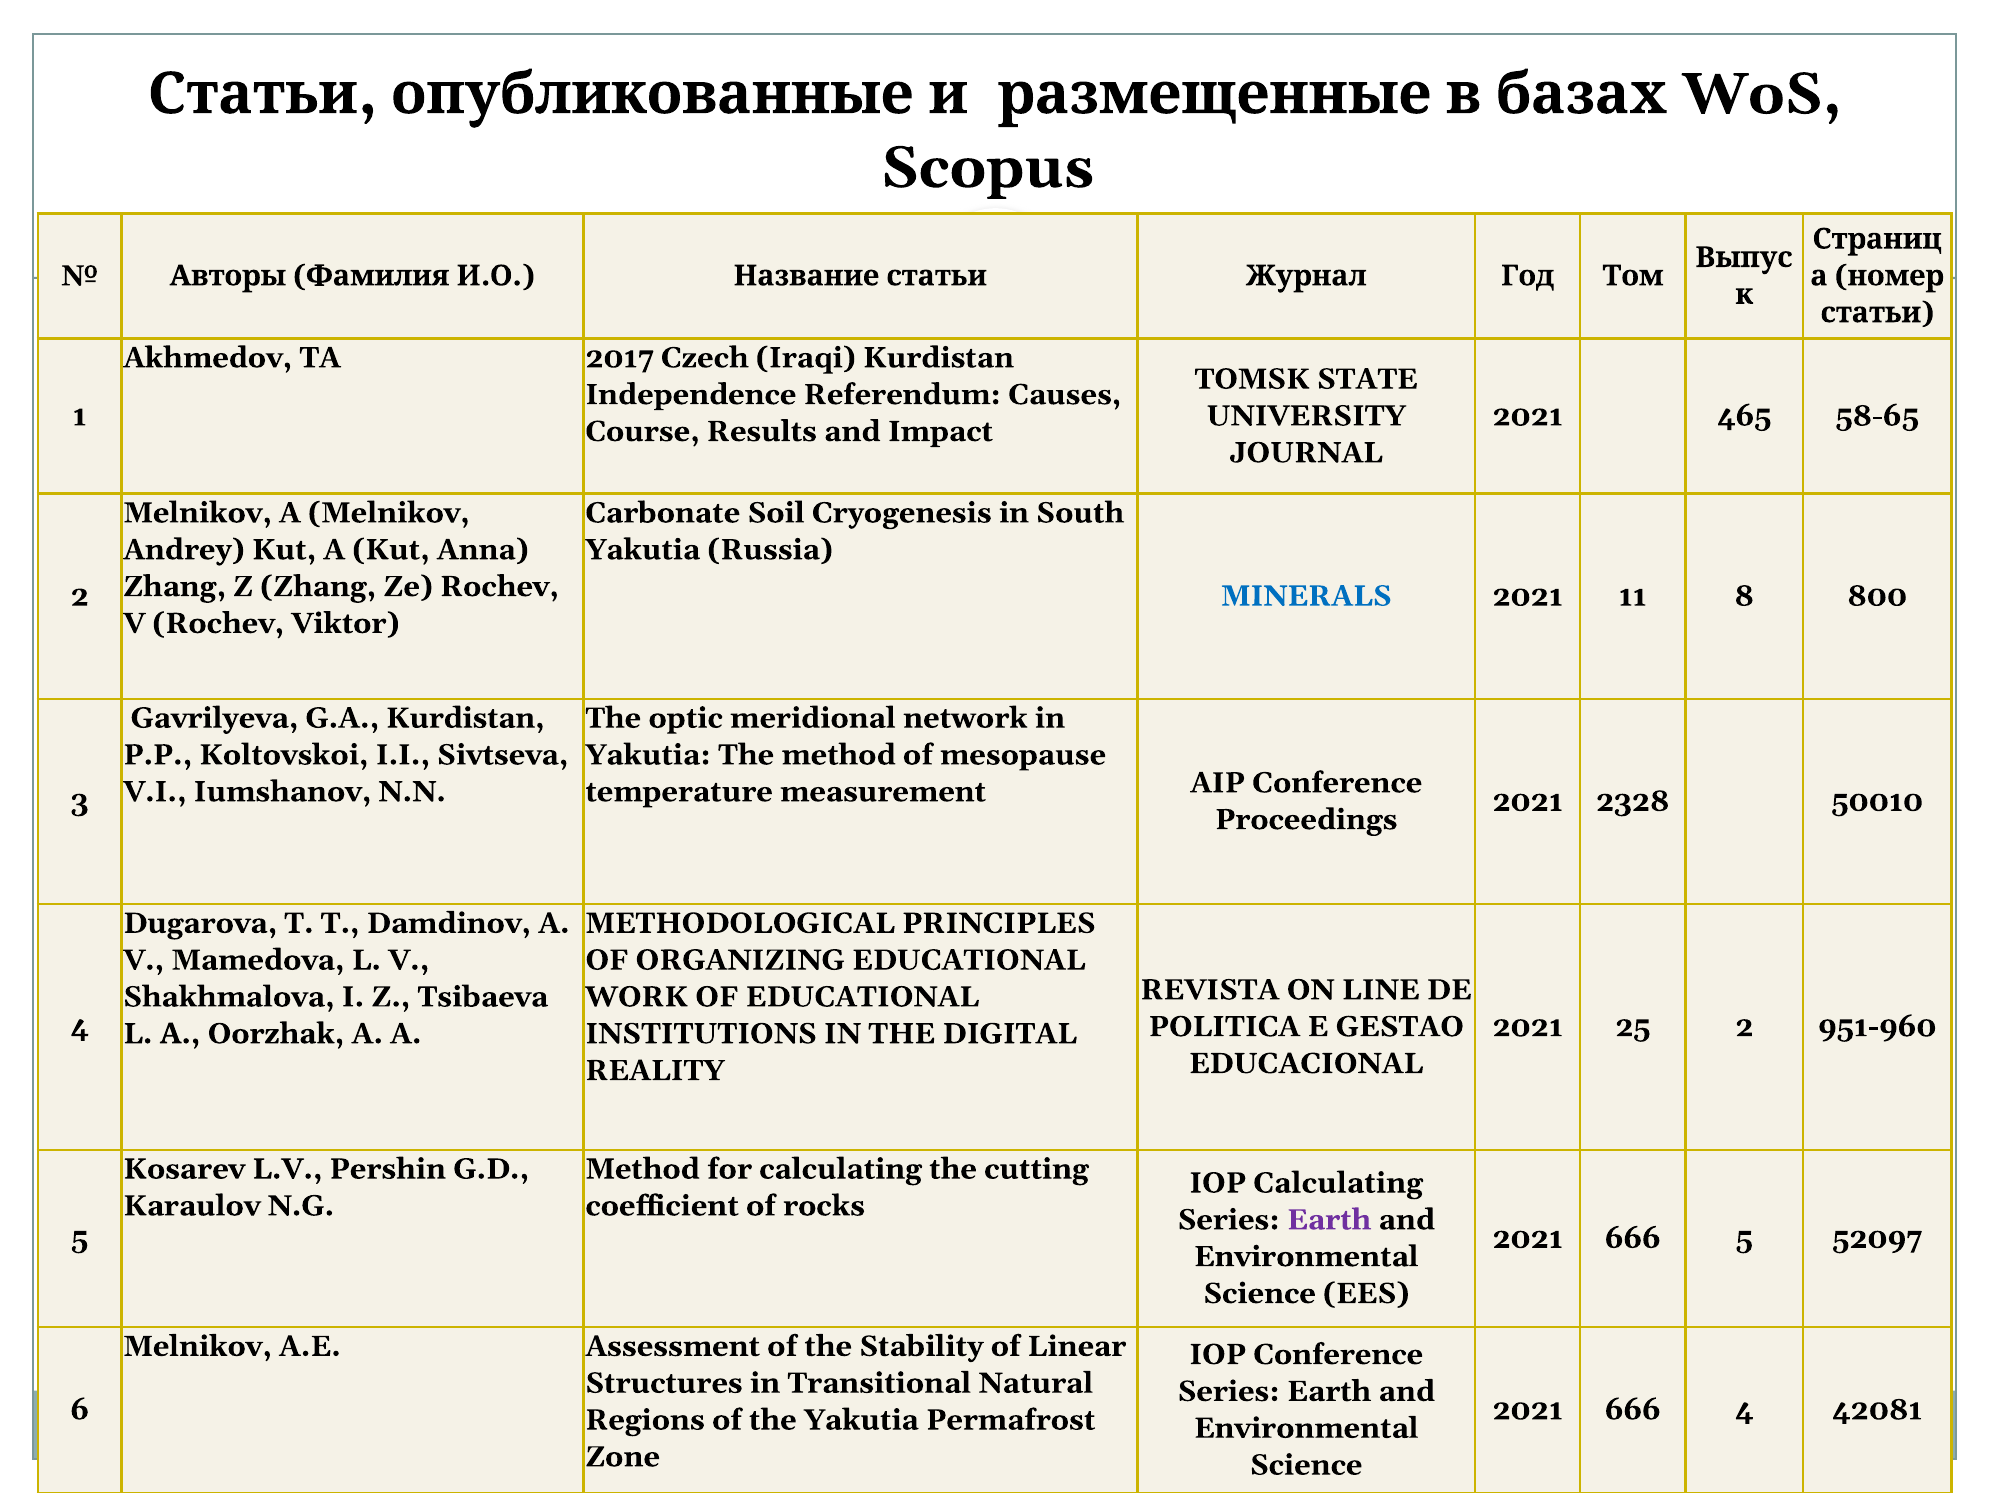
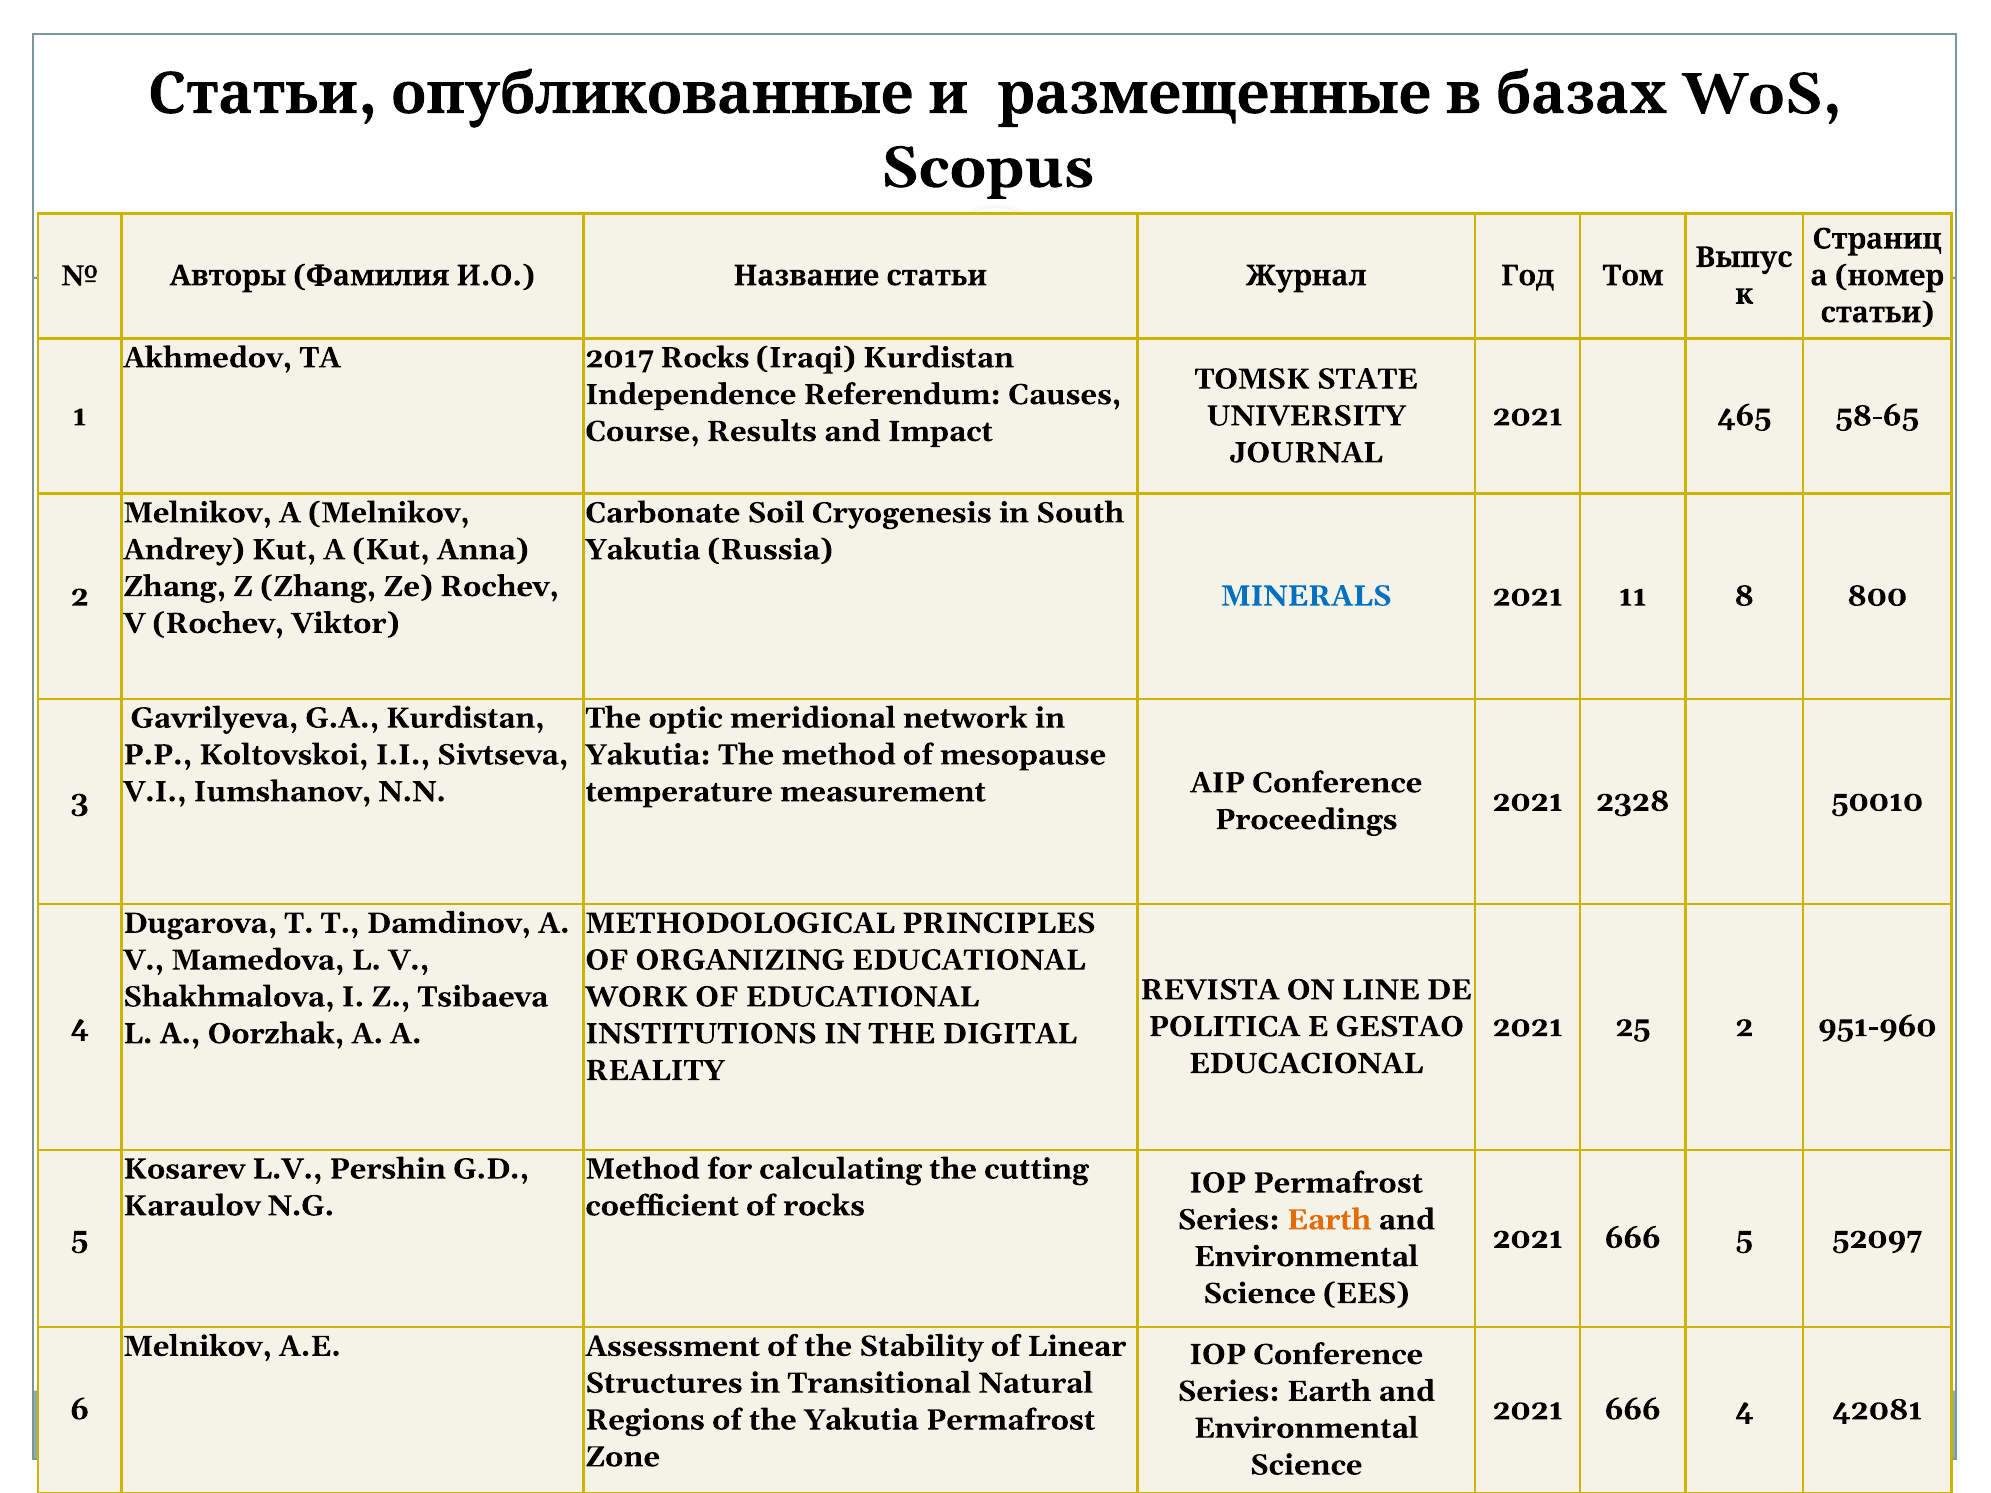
2017 Czech: Czech -> Rocks
IOP Calculating: Calculating -> Permafrost
Earth at (1329, 1220) colour: purple -> orange
